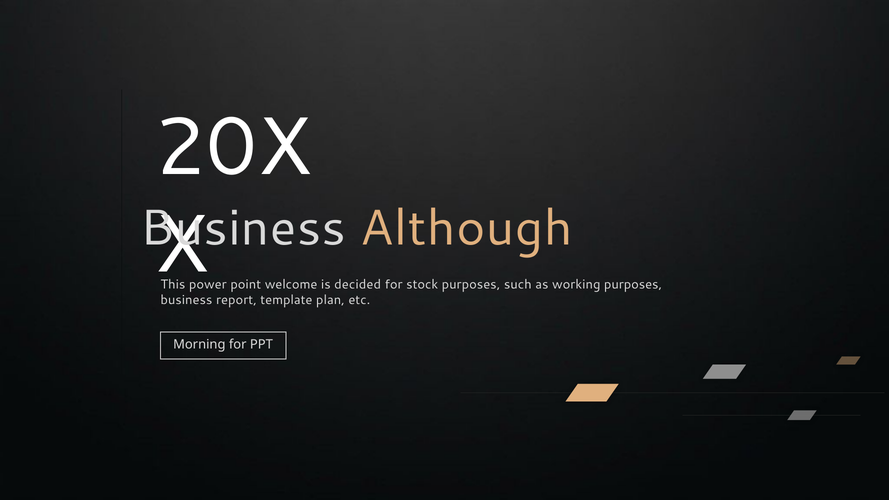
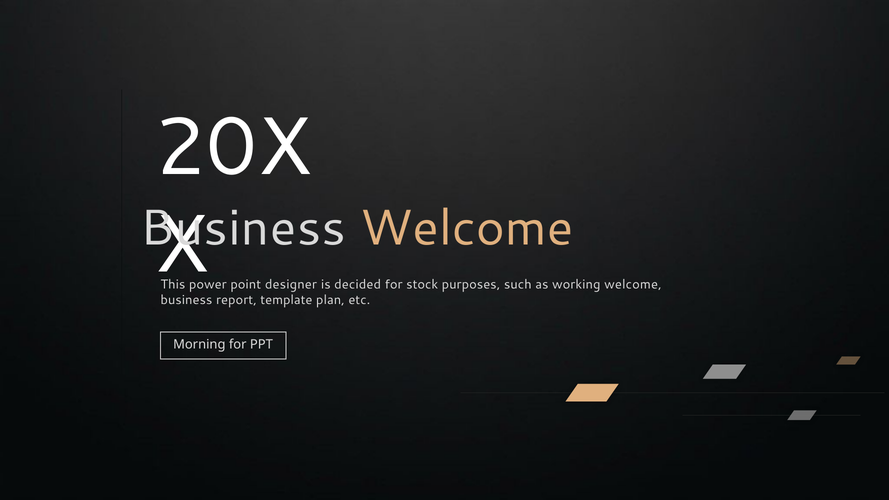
Although at (466, 228): Although -> Welcome
welcome: welcome -> designer
working purposes: purposes -> welcome
